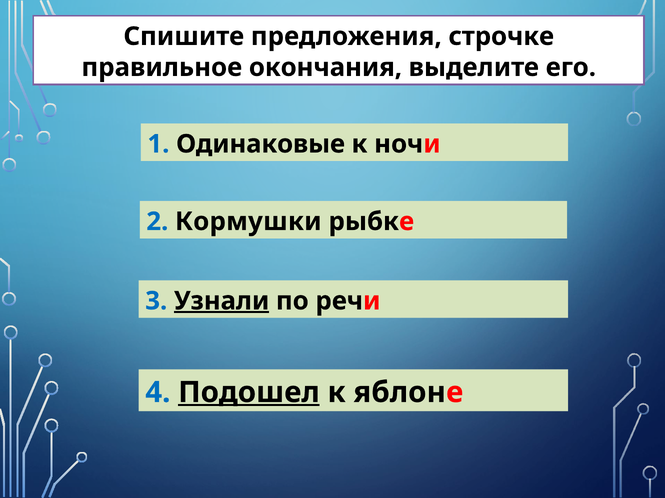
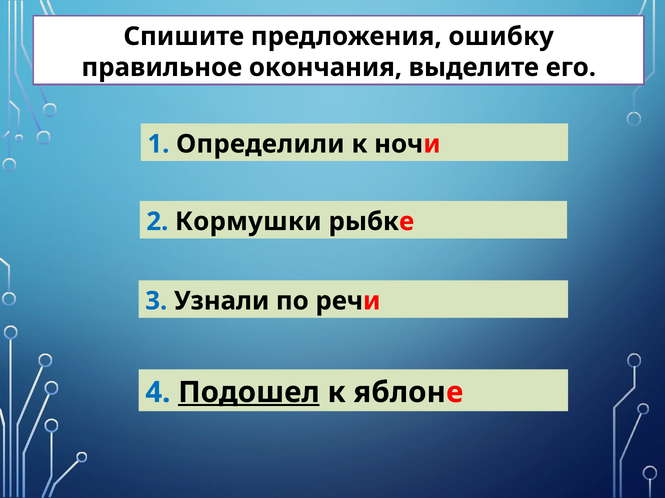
строчке: строчке -> ошибку
Одинаковые: Одинаковые -> Определили
Узнали underline: present -> none
